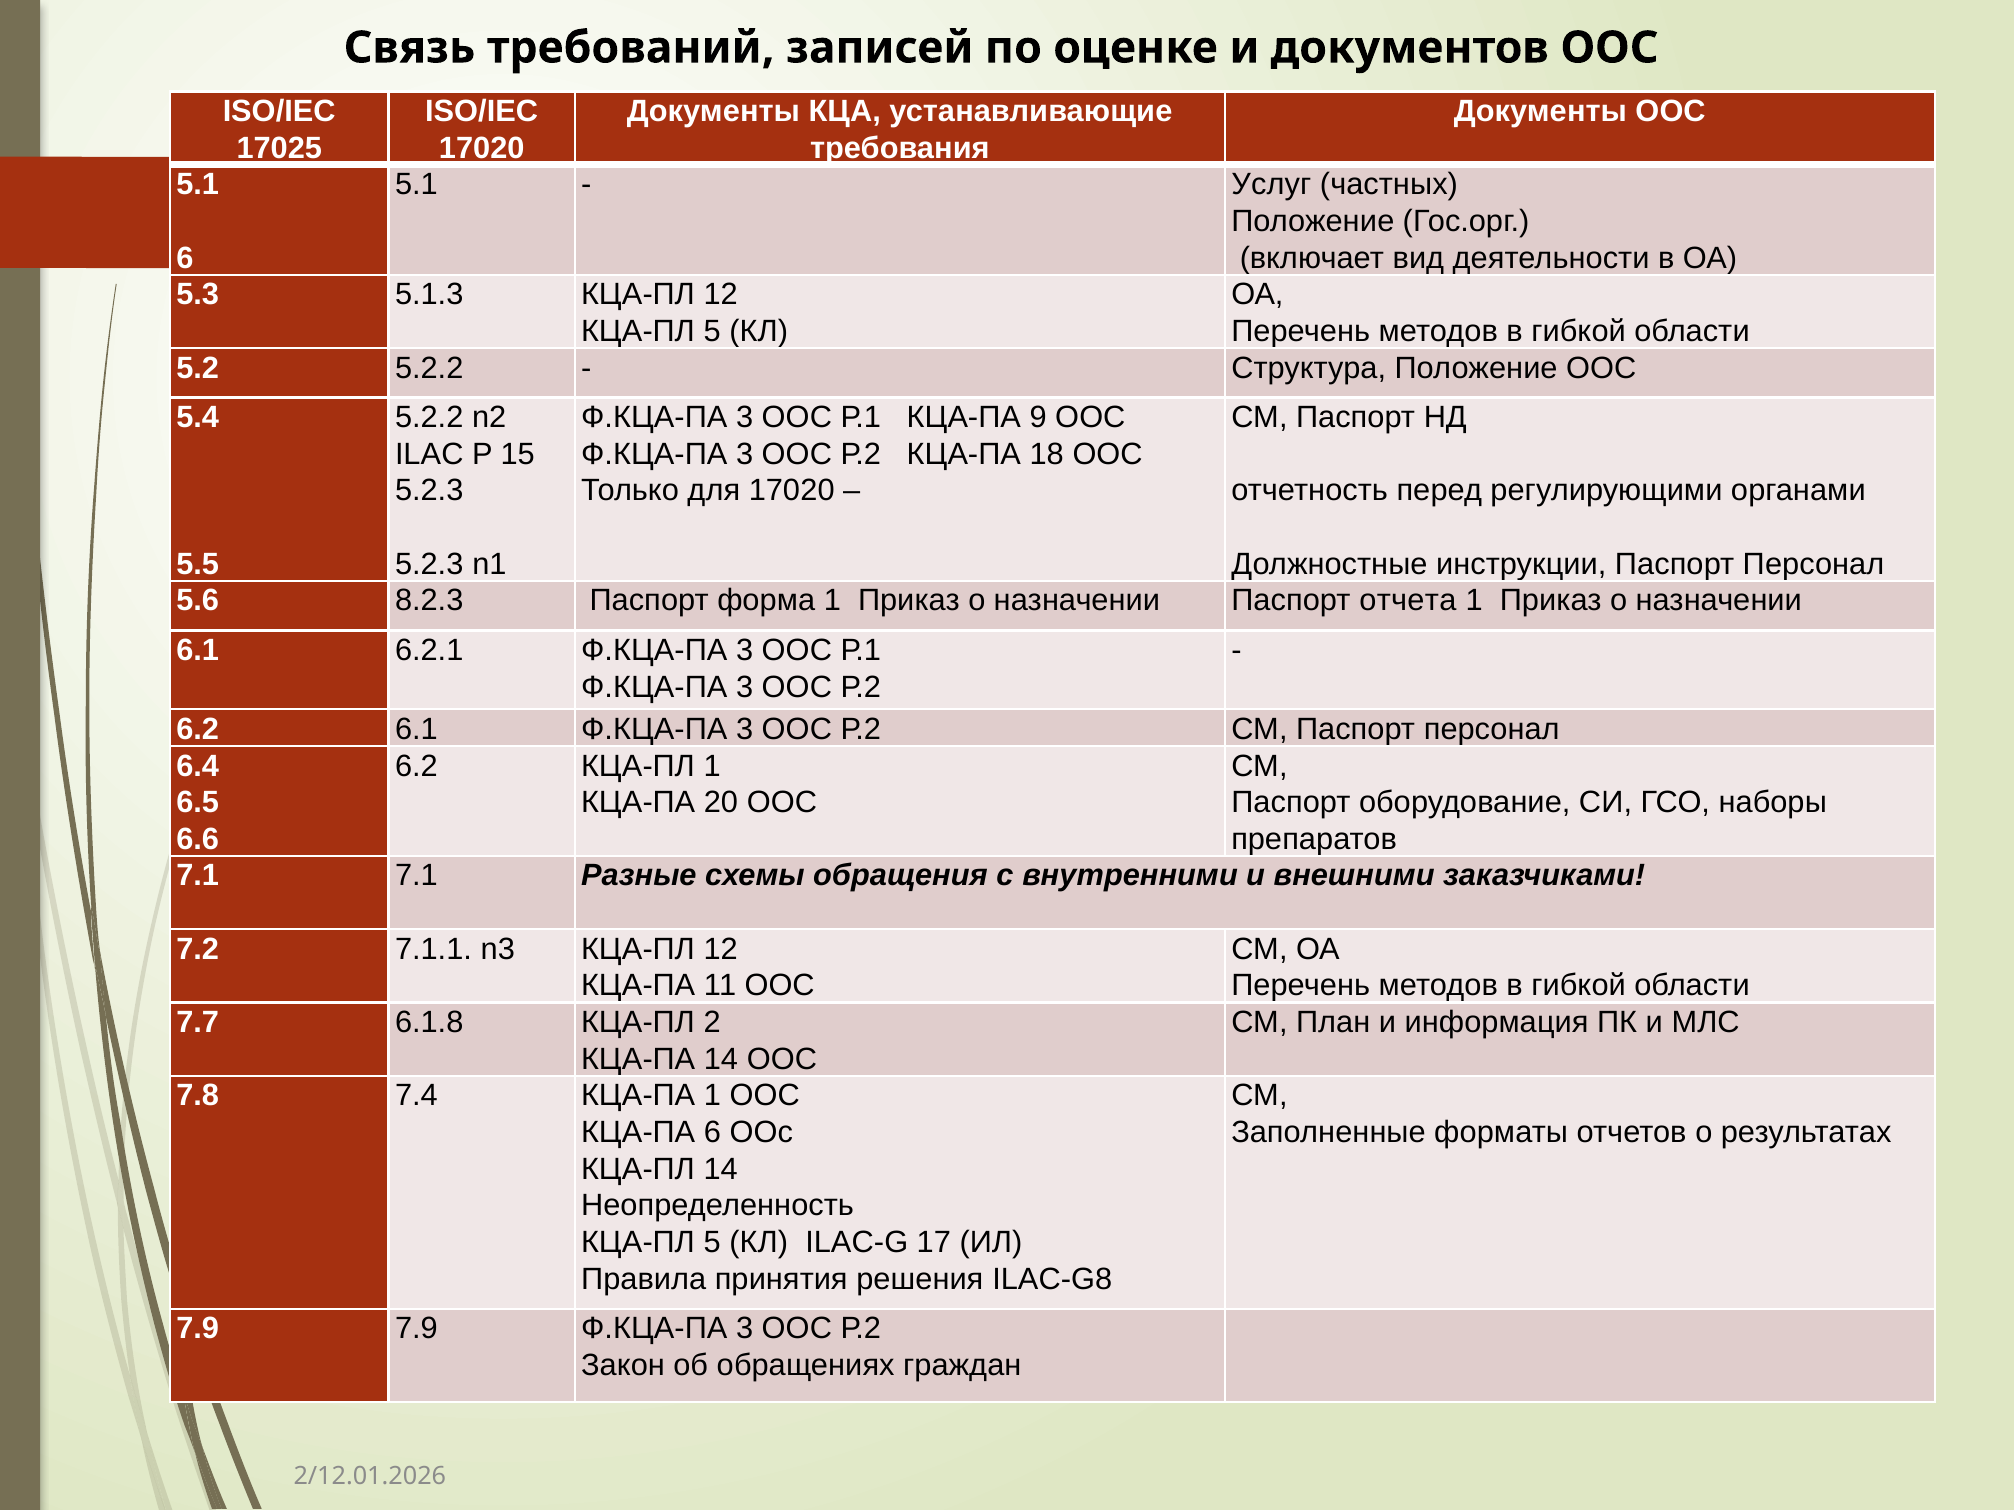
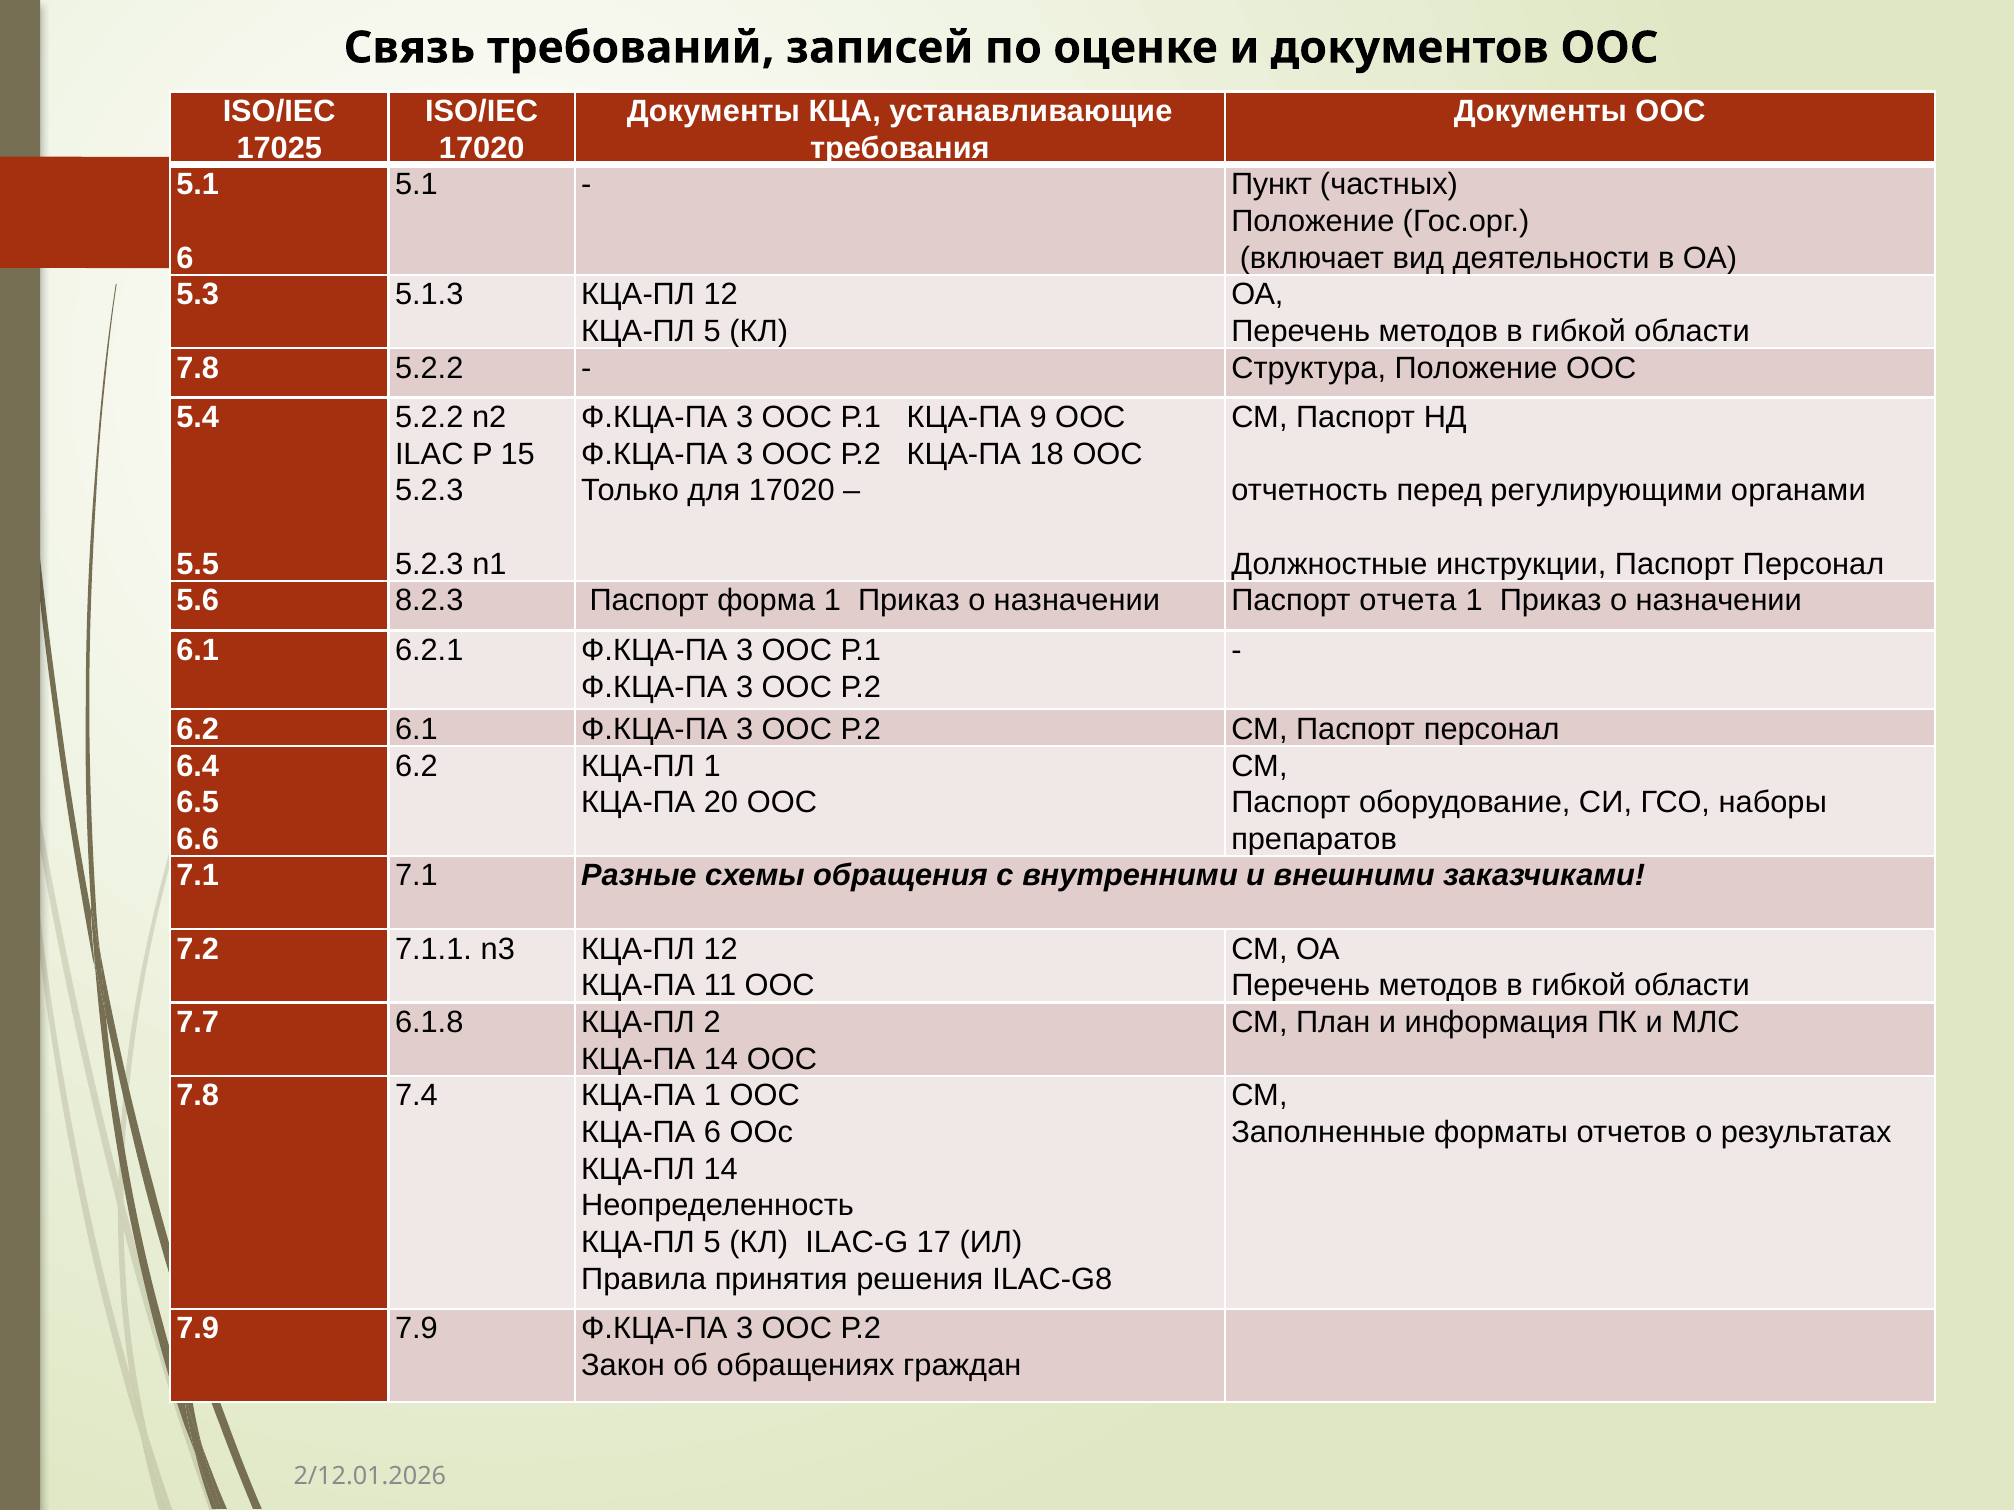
Услуг: Услуг -> Пункт
5.2 at (198, 368): 5.2 -> 7.8
